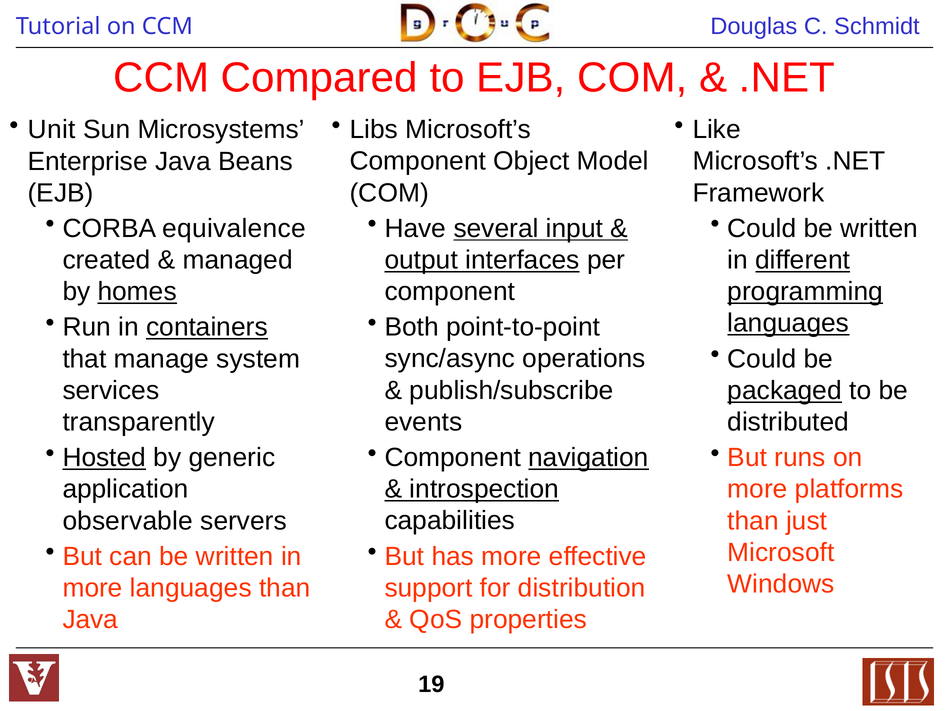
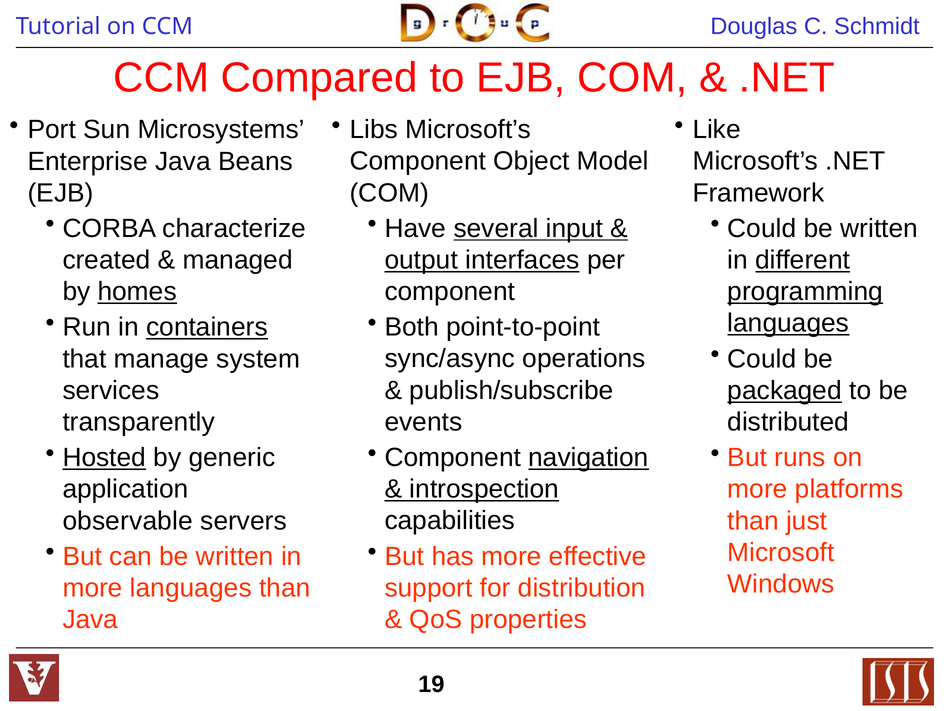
Unit: Unit -> Port
equivalence: equivalence -> characterize
